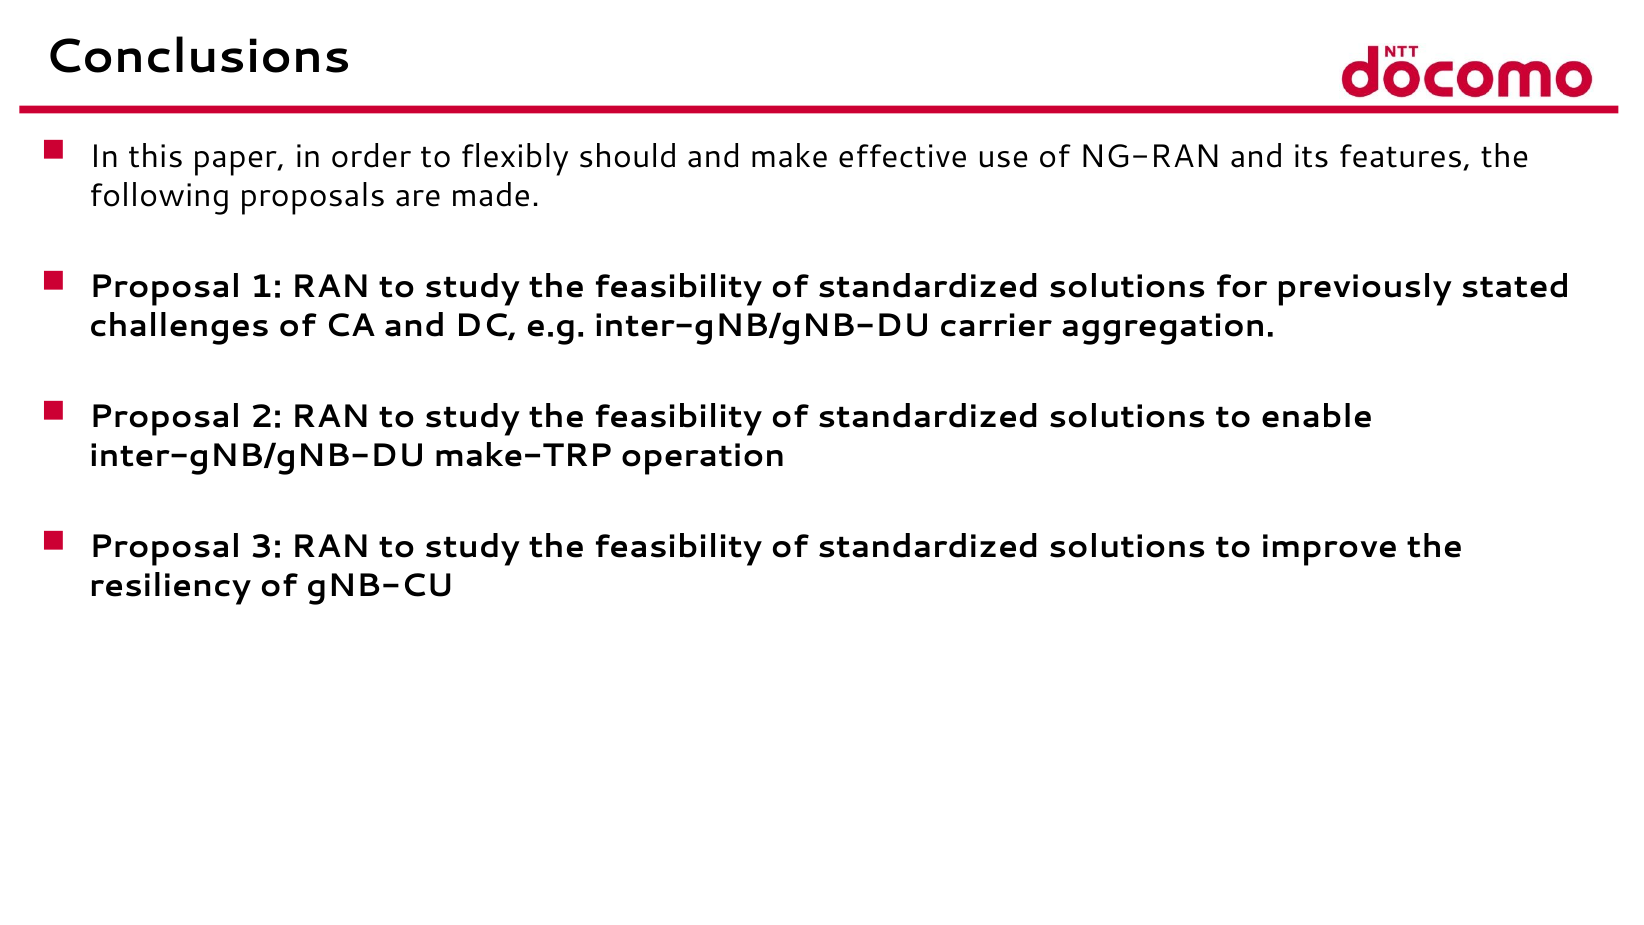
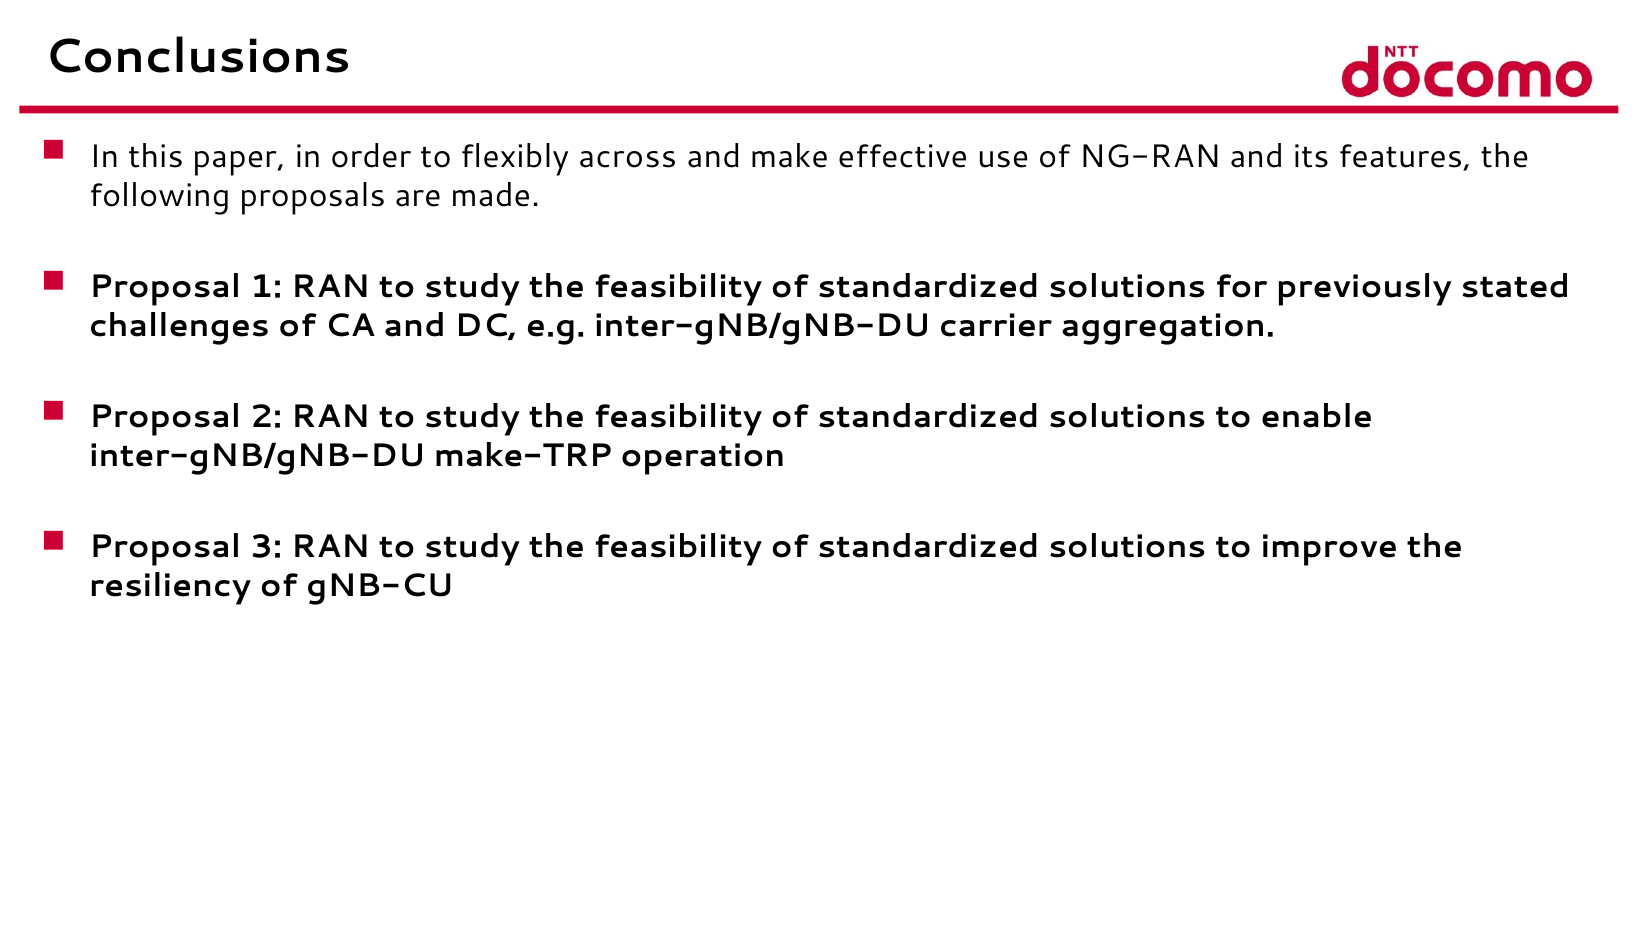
should: should -> across
